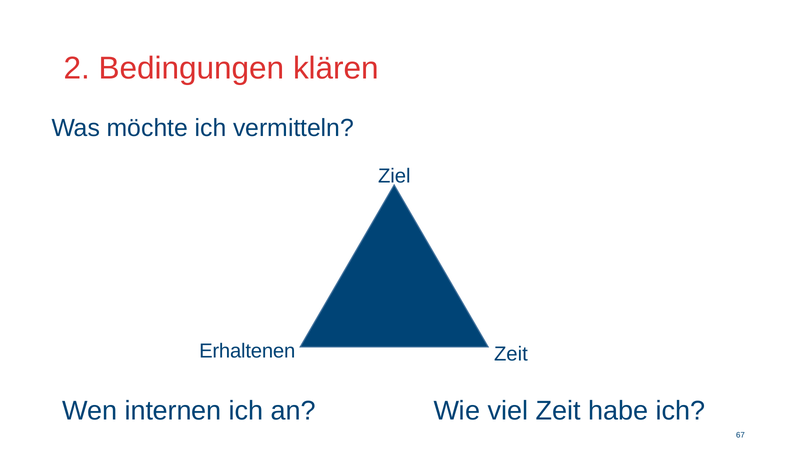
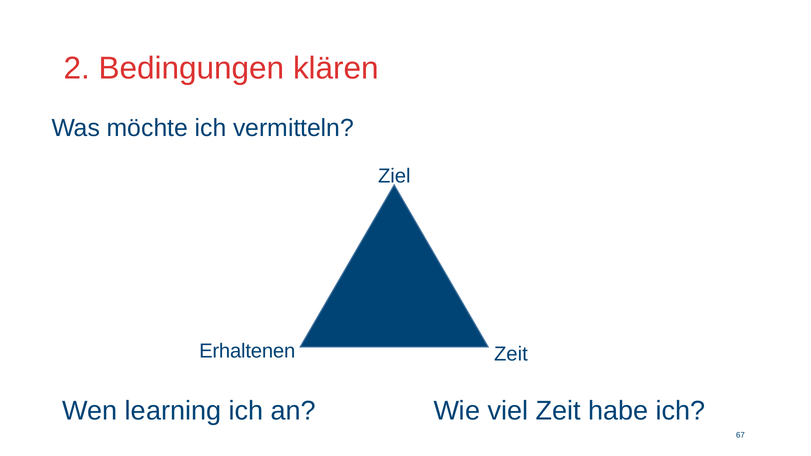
internen: internen -> learning
